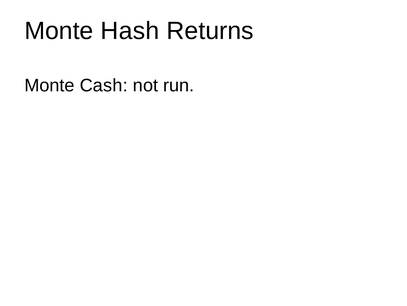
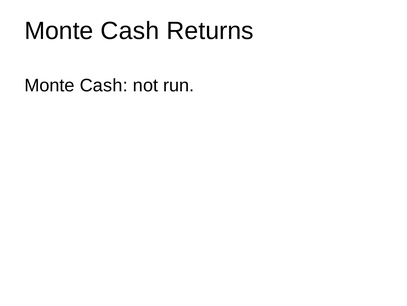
Hash at (130, 31): Hash -> Cash
